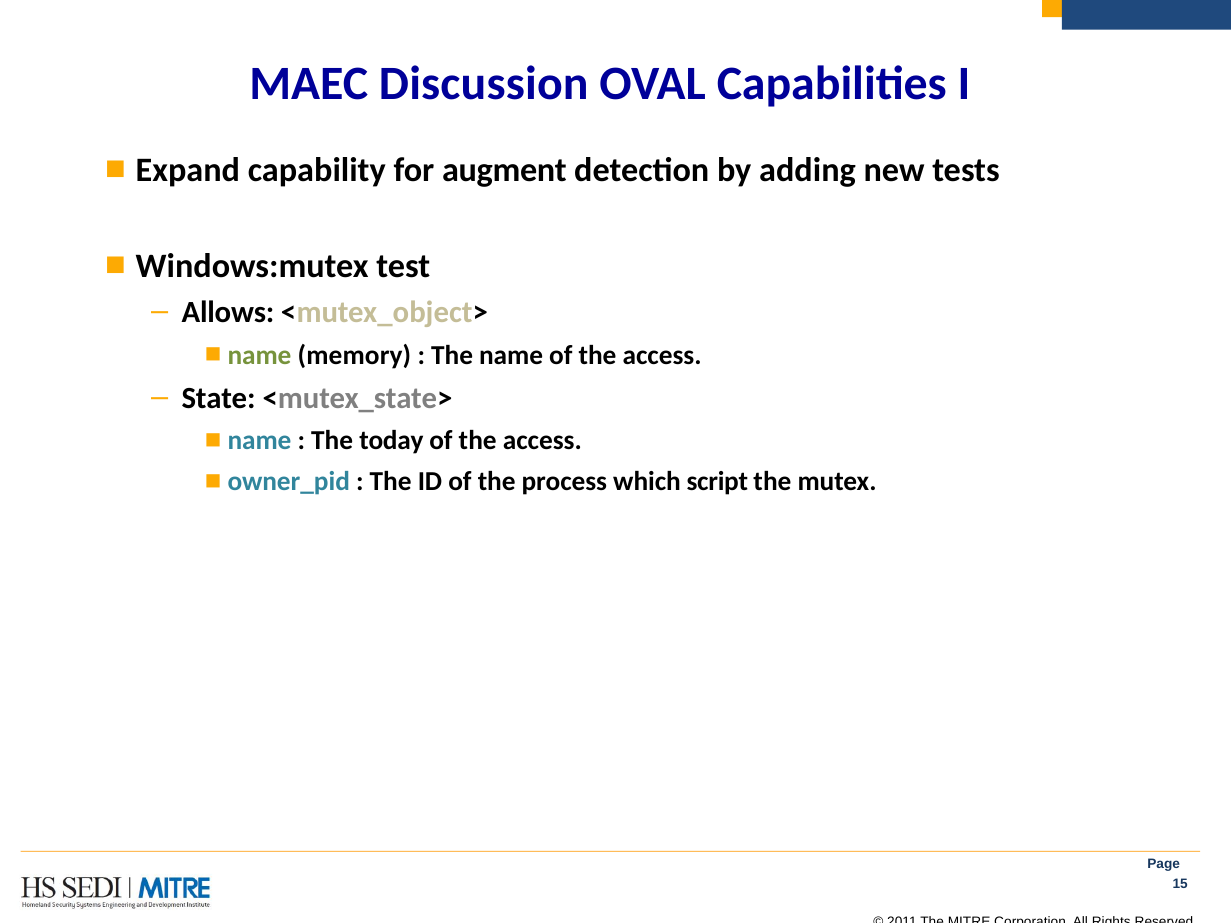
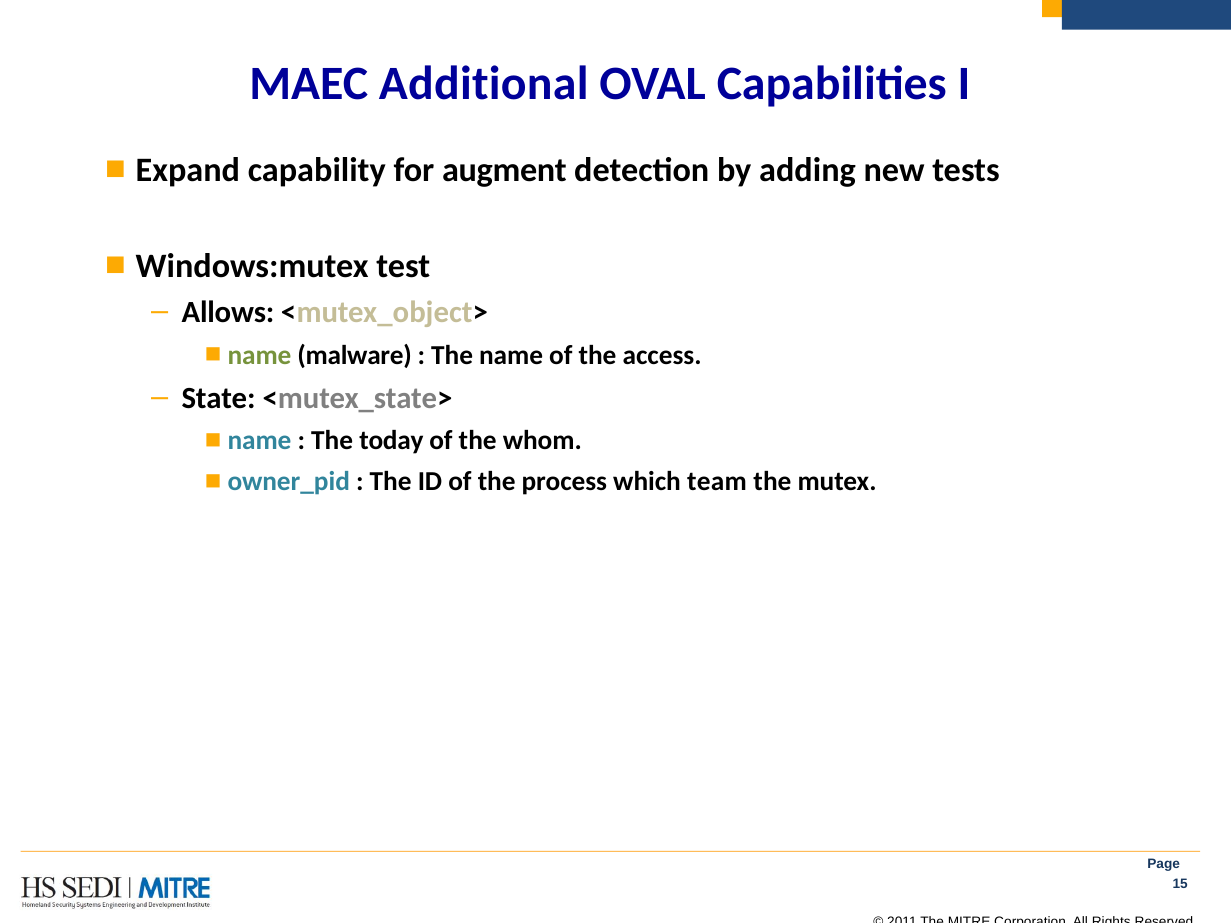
Discussion: Discussion -> Additional
memory: memory -> malware
access at (542, 441): access -> whom
script: script -> team
